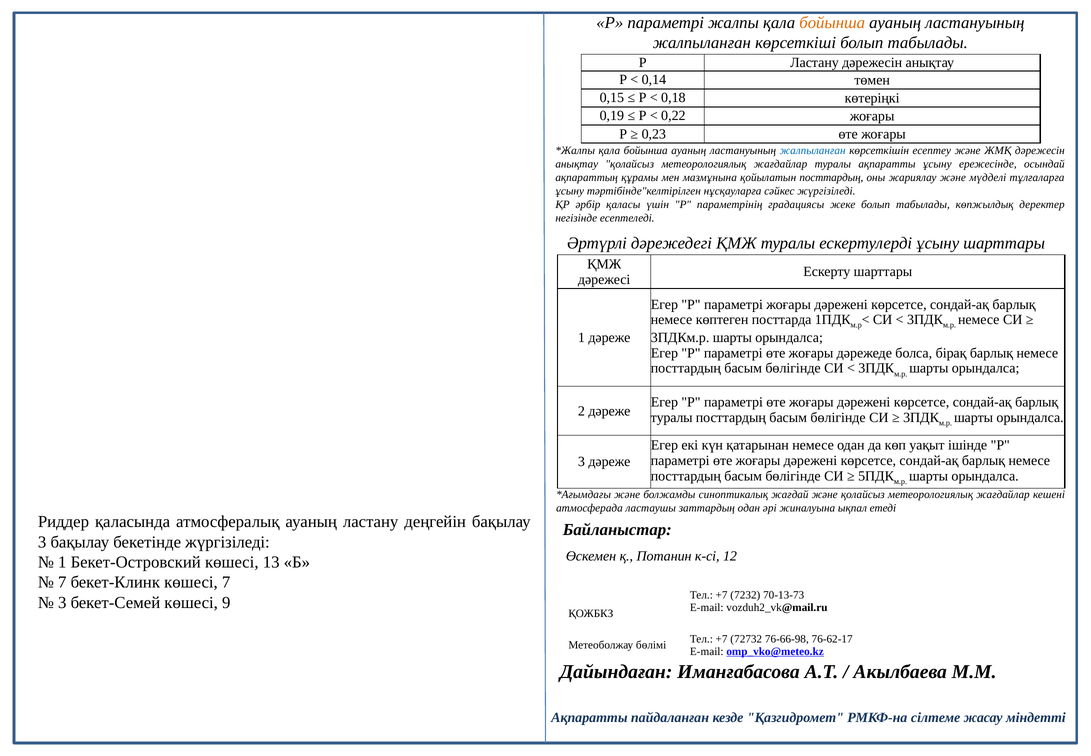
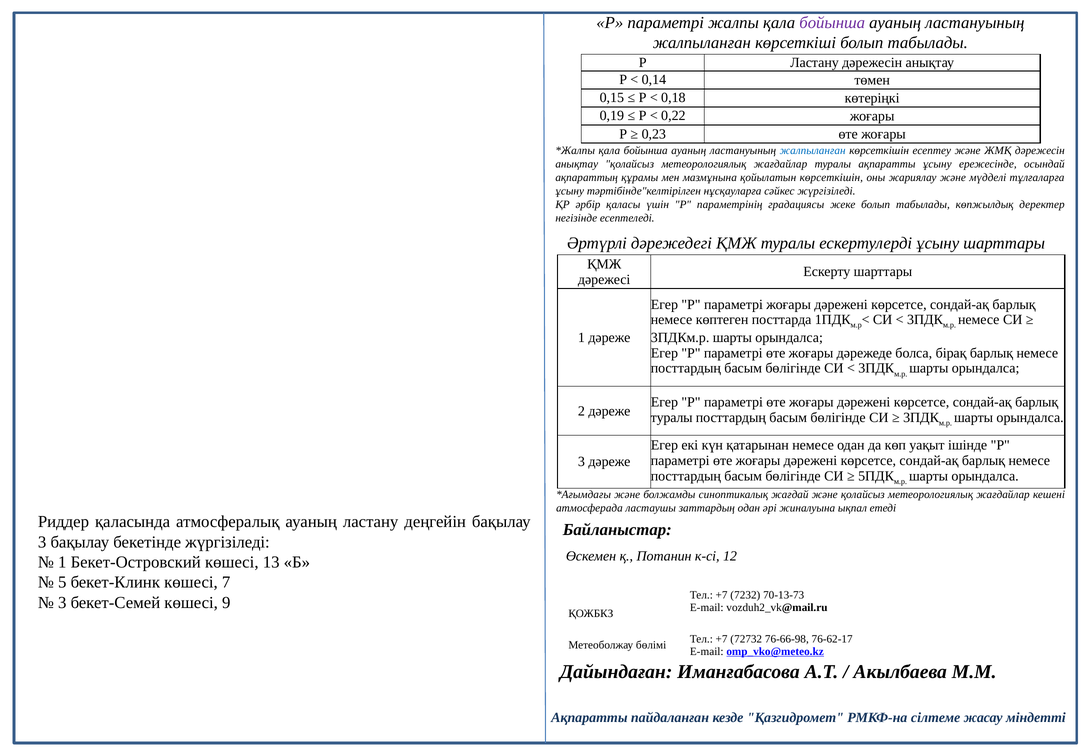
бойынша at (832, 22) colour: orange -> purple
қойылатын посттардың: посттардың -> көрсеткішін
7 at (62, 582): 7 -> 5
